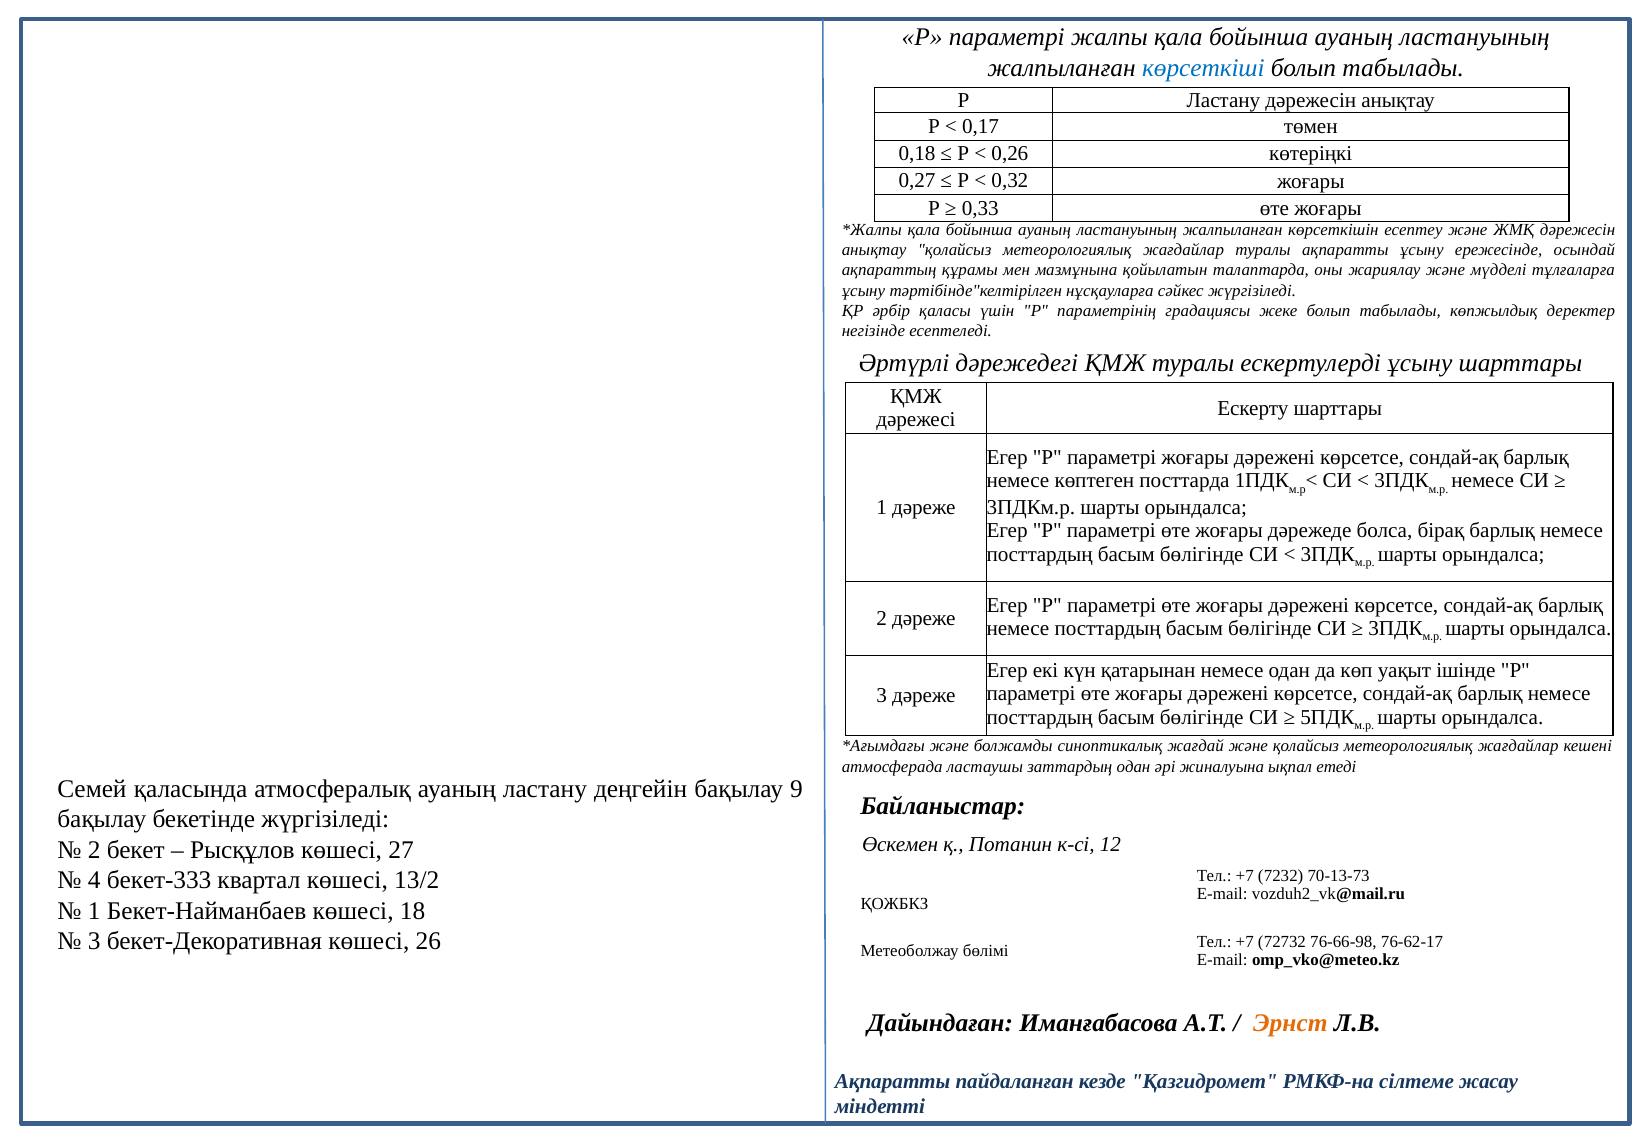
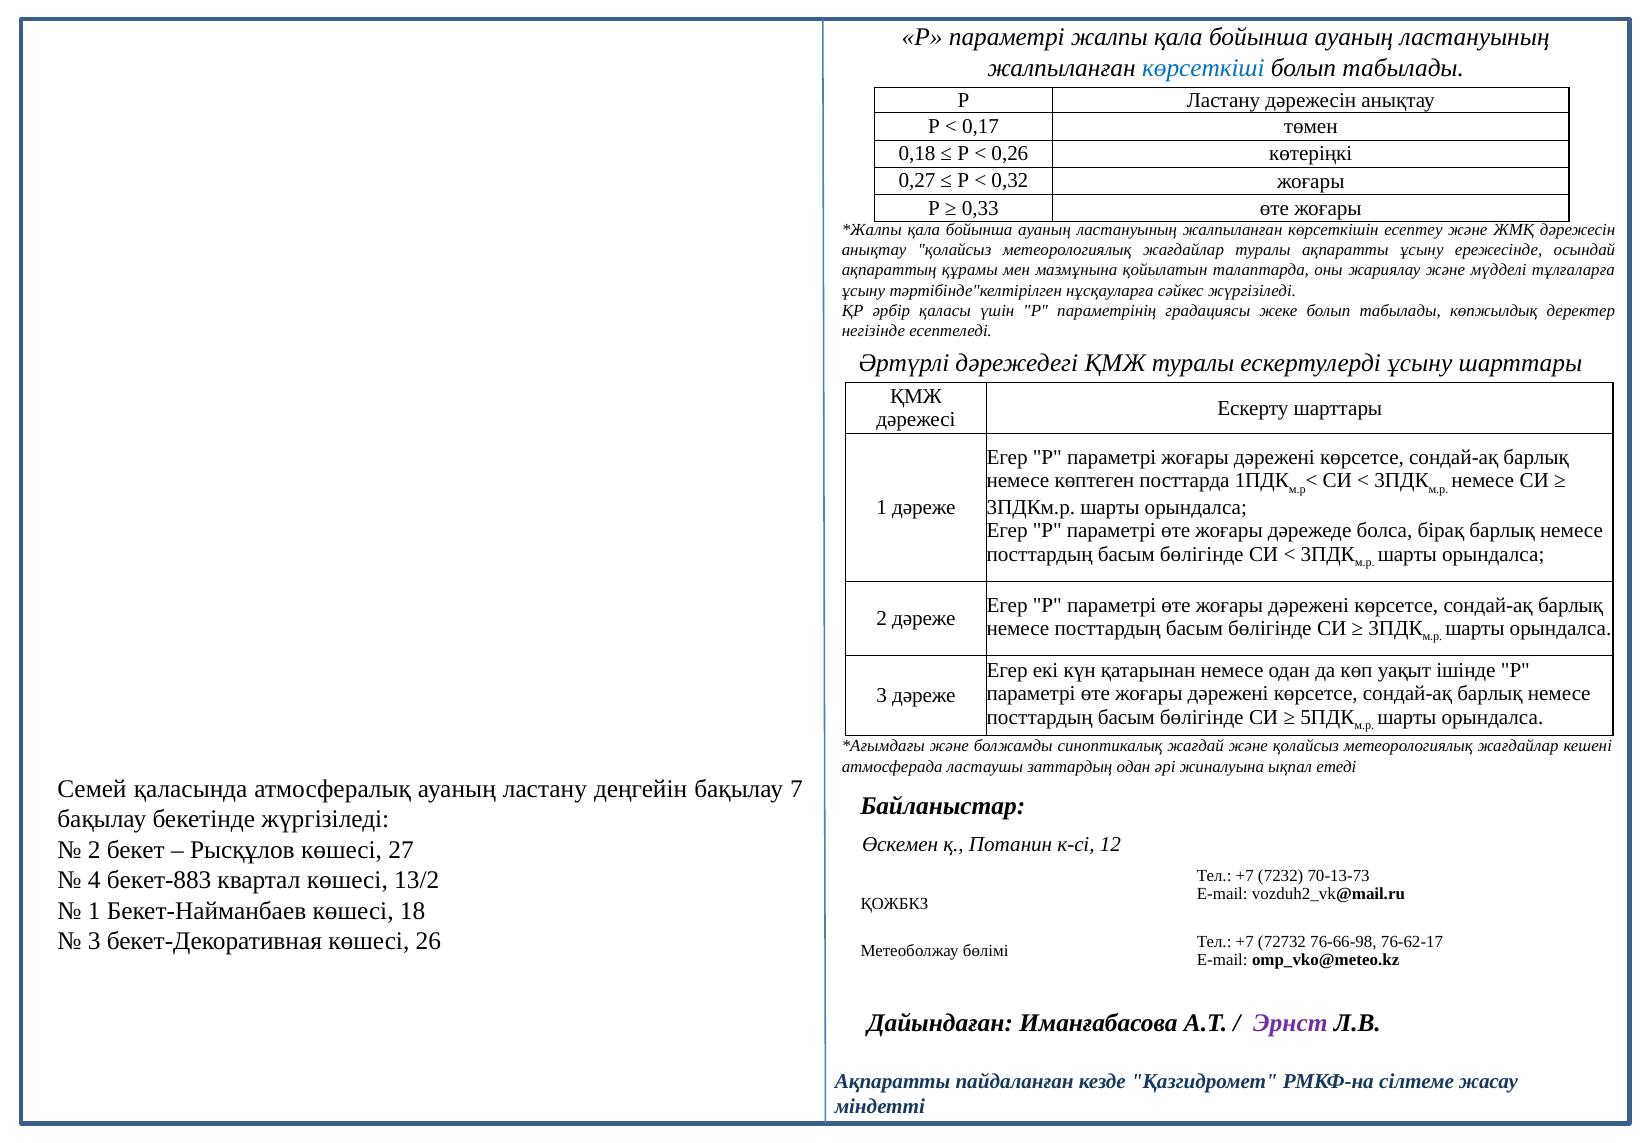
9: 9 -> 7
бекет-333: бекет-333 -> бекет-883
Эрнст colour: orange -> purple
